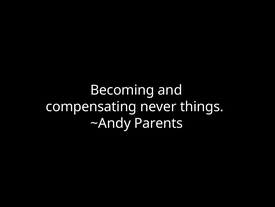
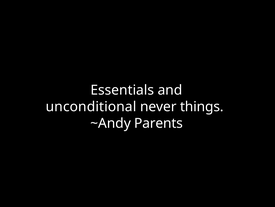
Becoming: Becoming -> Essentials
compensating: compensating -> unconditional
